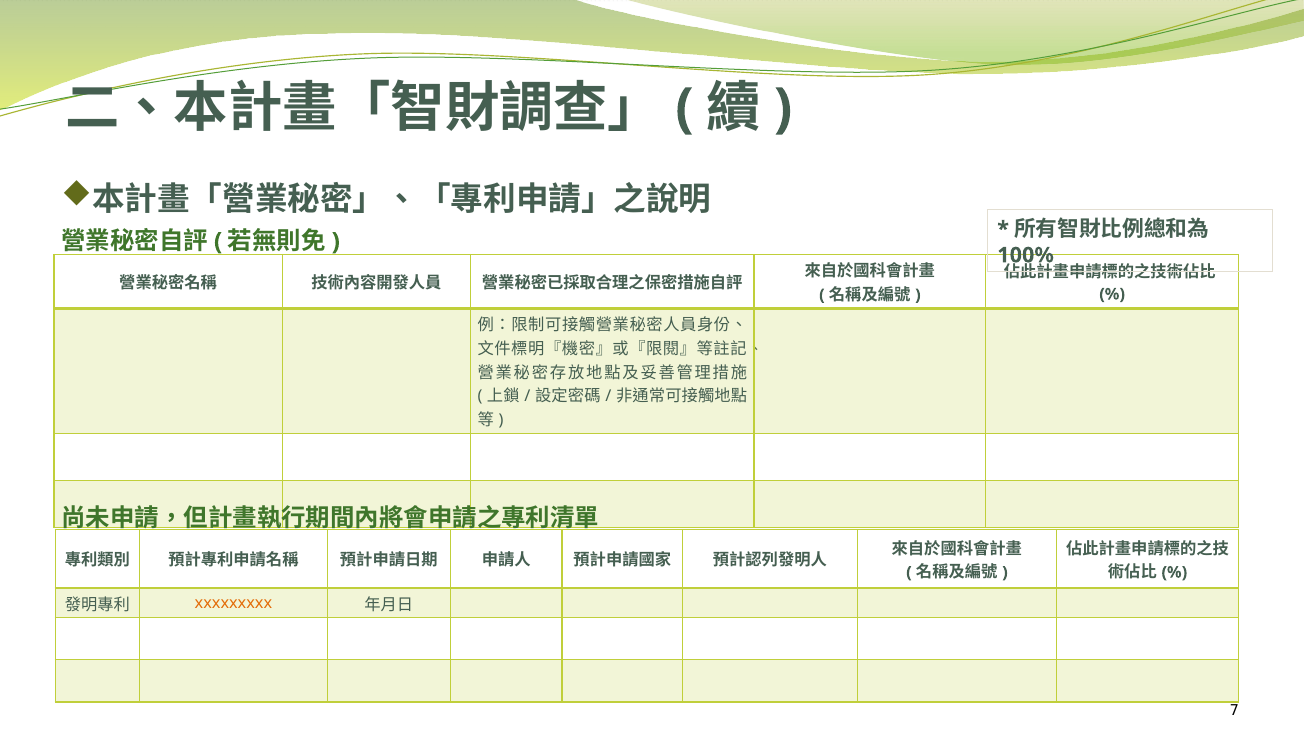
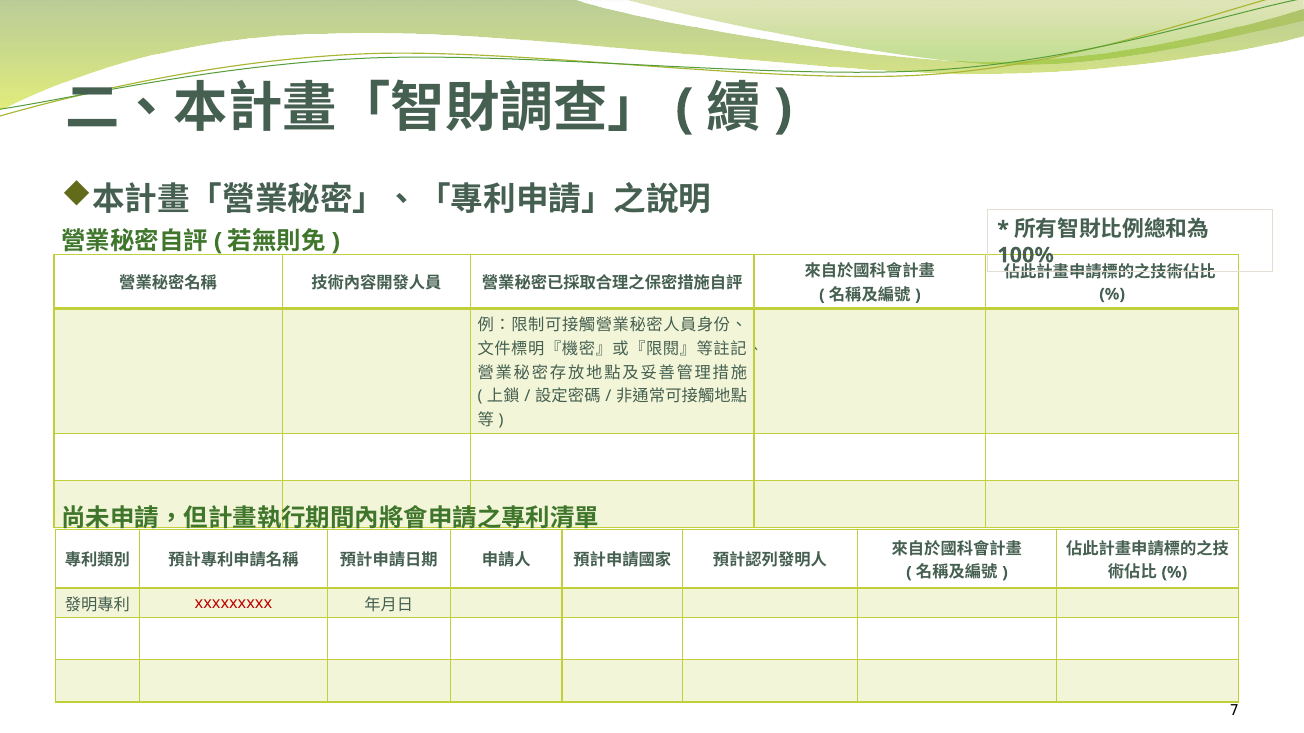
xxxxxxxxx colour: orange -> red
